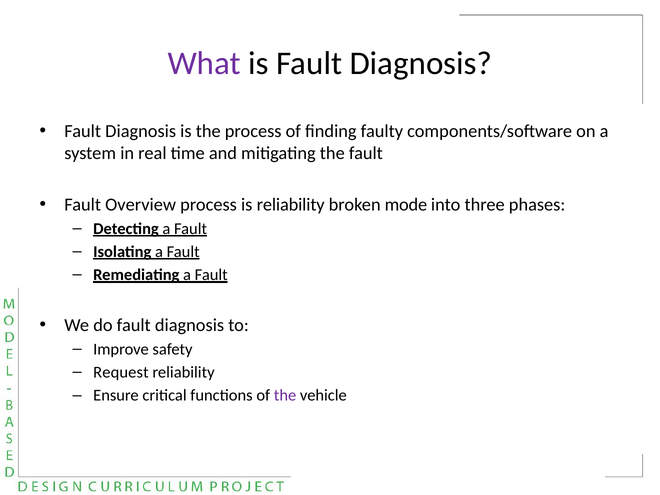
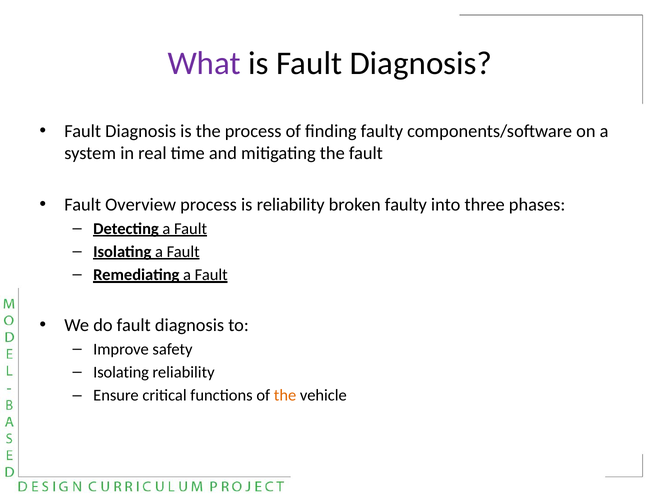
broken mode: mode -> faulty
Request at (121, 372): Request -> Isolating
the at (285, 396) colour: purple -> orange
